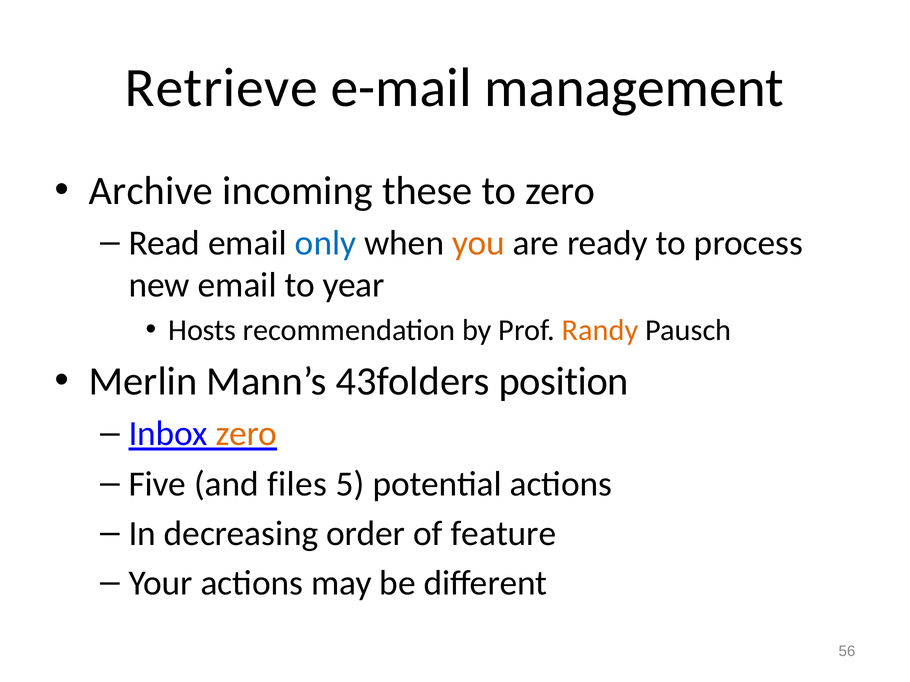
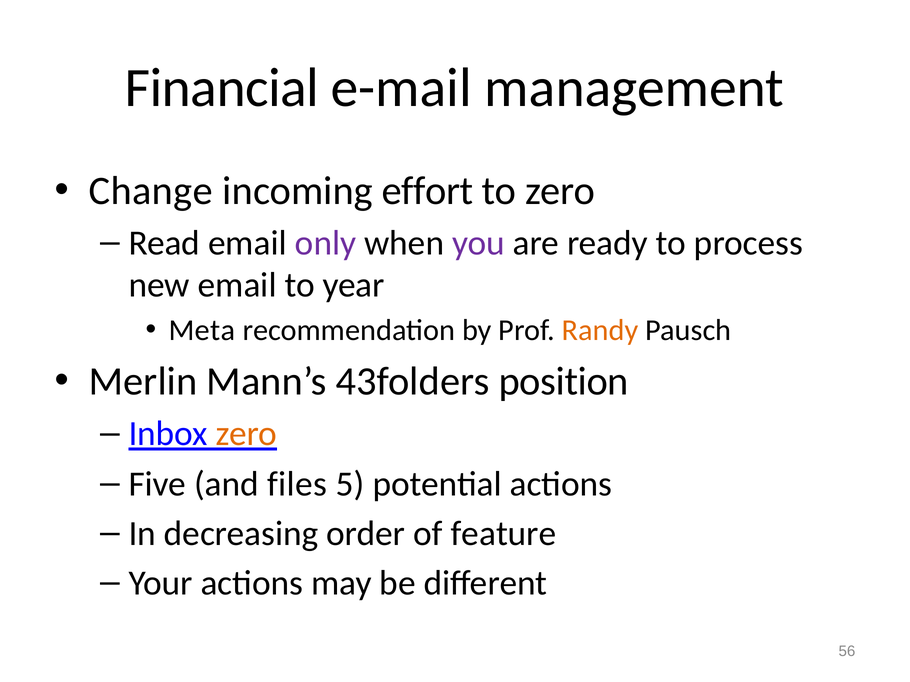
Retrieve: Retrieve -> Financial
Archive: Archive -> Change
these: these -> effort
only colour: blue -> purple
you colour: orange -> purple
Hosts: Hosts -> Meta
